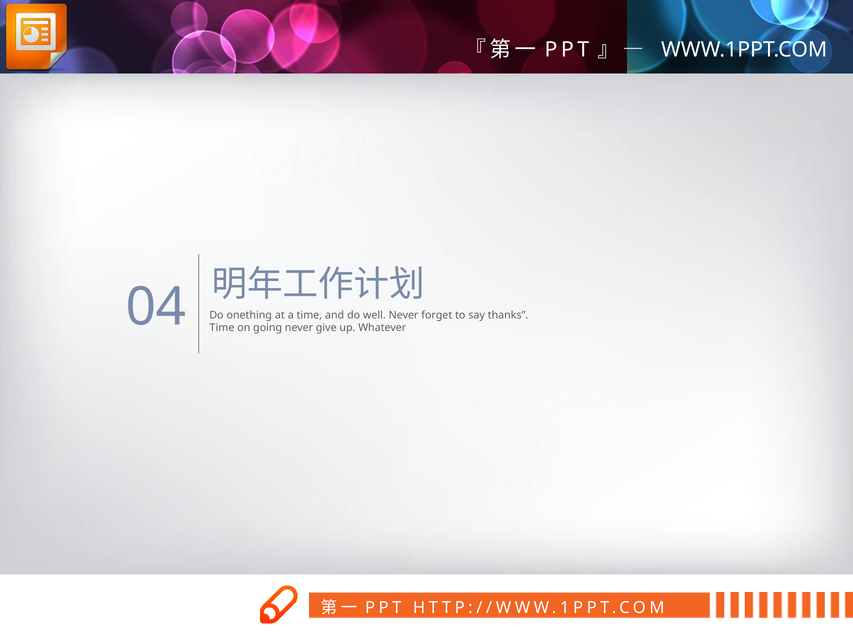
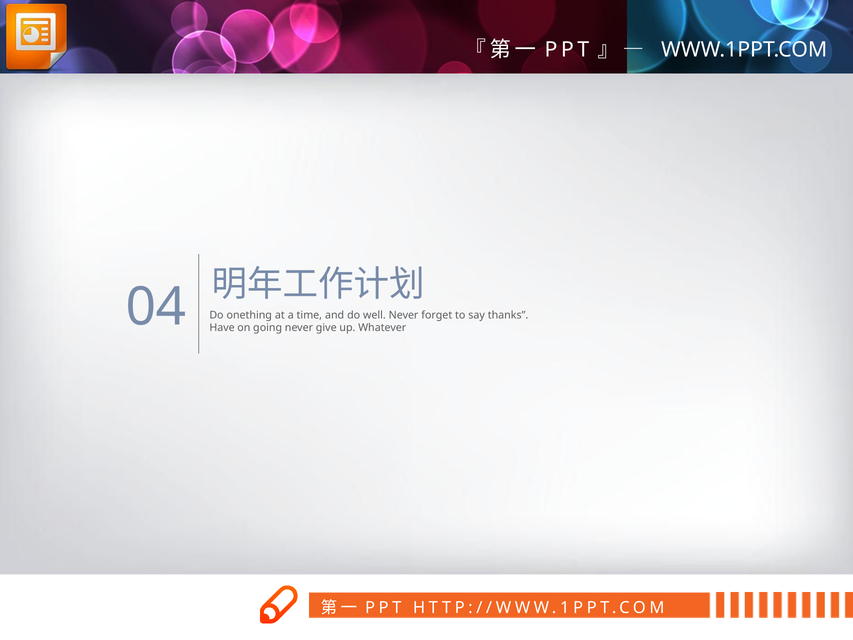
Time at (222, 328): Time -> Have
